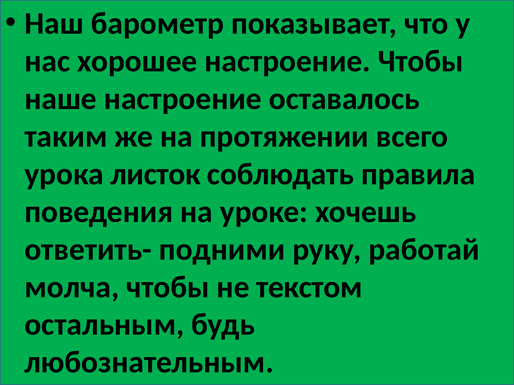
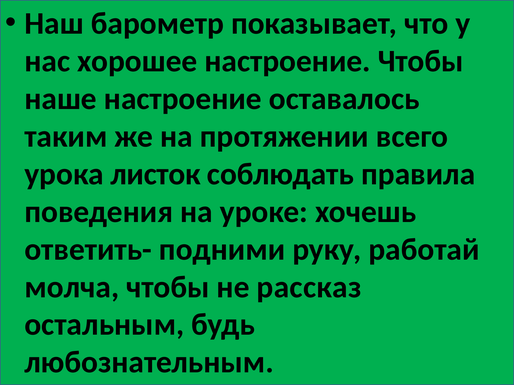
текстом: текстом -> рассказ
